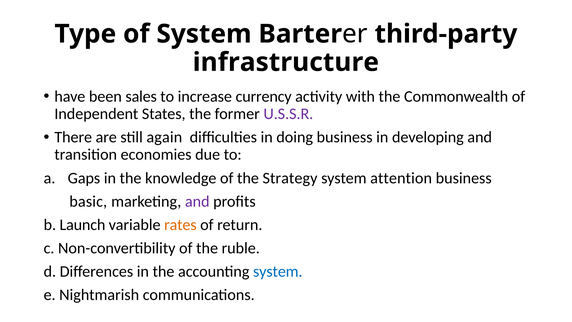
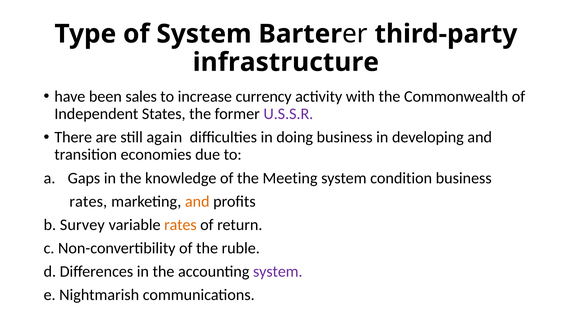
Strategy: Strategy -> Meeting
attention: attention -> condition
basic at (88, 201): basic -> rates
and at (197, 201) colour: purple -> orange
Launch: Launch -> Survey
system at (278, 271) colour: blue -> purple
